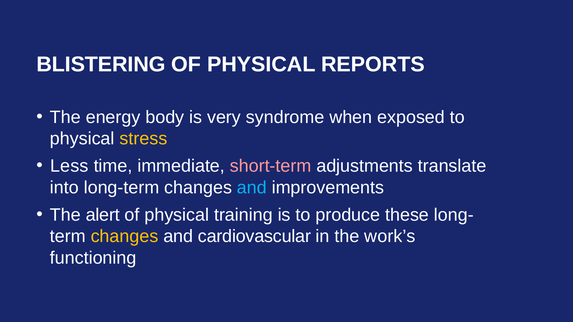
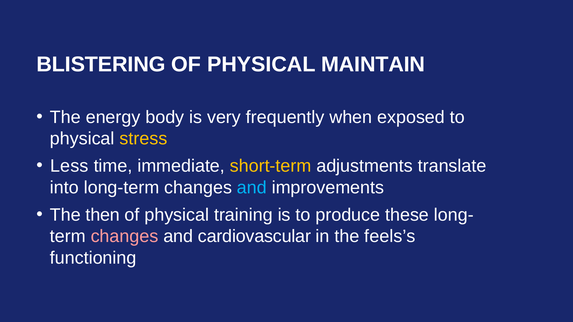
REPORTS: REPORTS -> MAINTAIN
syndrome: syndrome -> frequently
short-term colour: pink -> yellow
alert: alert -> then
changes at (125, 237) colour: yellow -> pink
work’s: work’s -> feels’s
